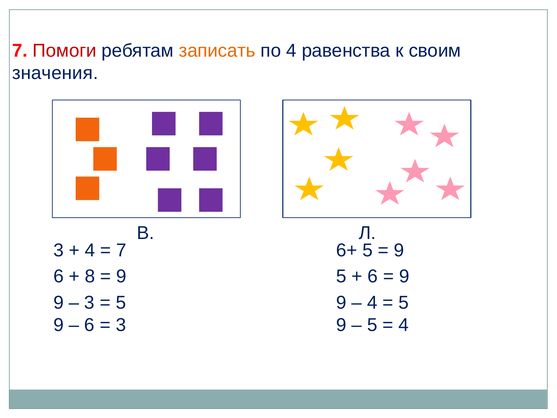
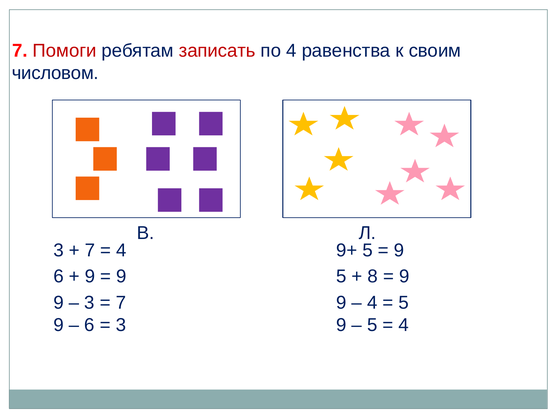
записать colour: orange -> red
значения: значения -> числовом
4 at (90, 250): 4 -> 7
7 at (121, 250): 7 -> 4
6+: 6+ -> 9+
8 at (90, 276): 8 -> 9
6 at (373, 276): 6 -> 8
5 at (121, 302): 5 -> 7
